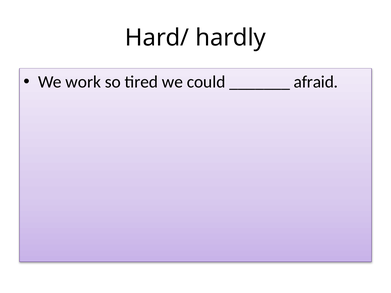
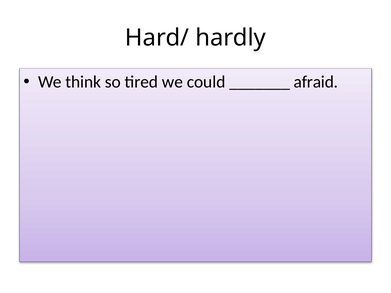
work: work -> think
